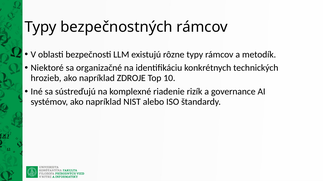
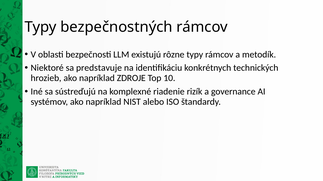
organizačné: organizačné -> predstavuje
